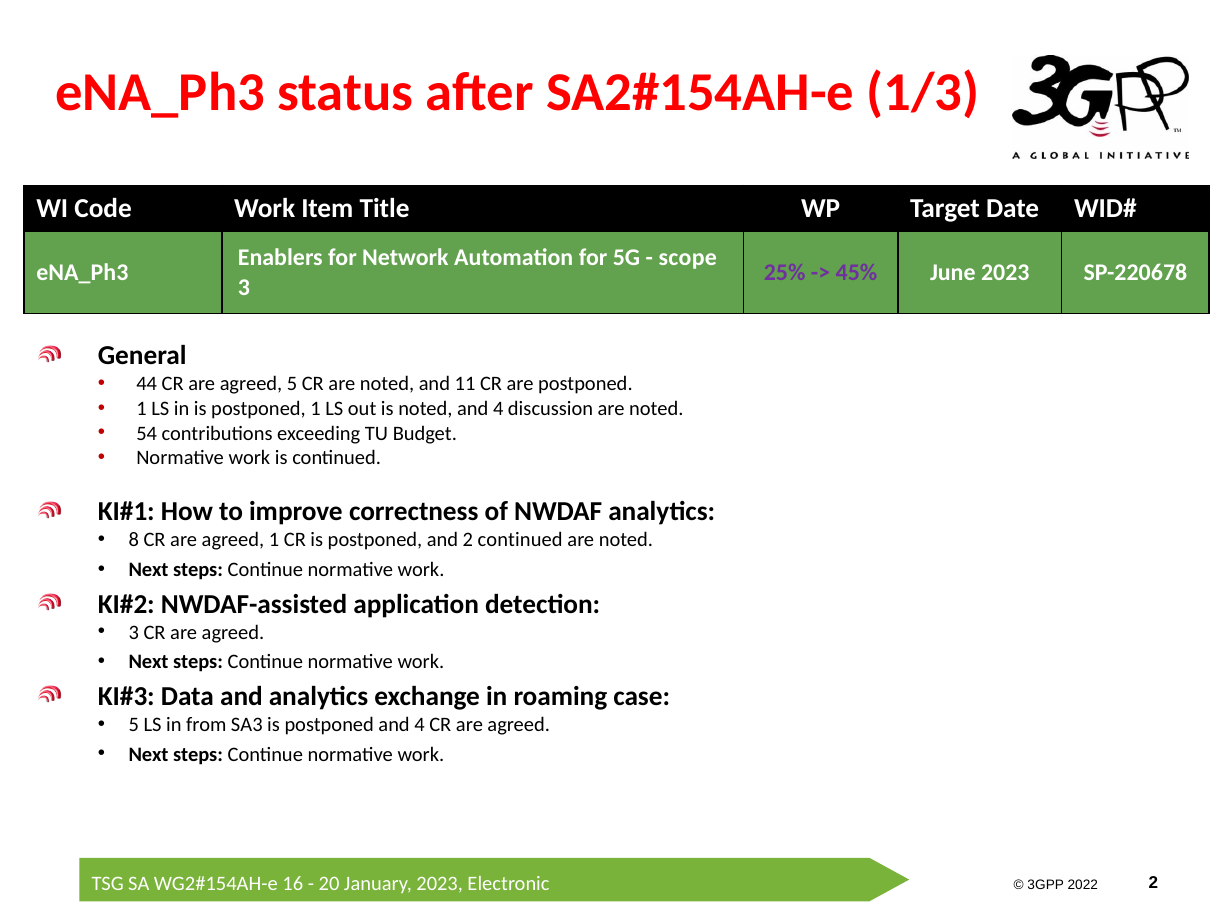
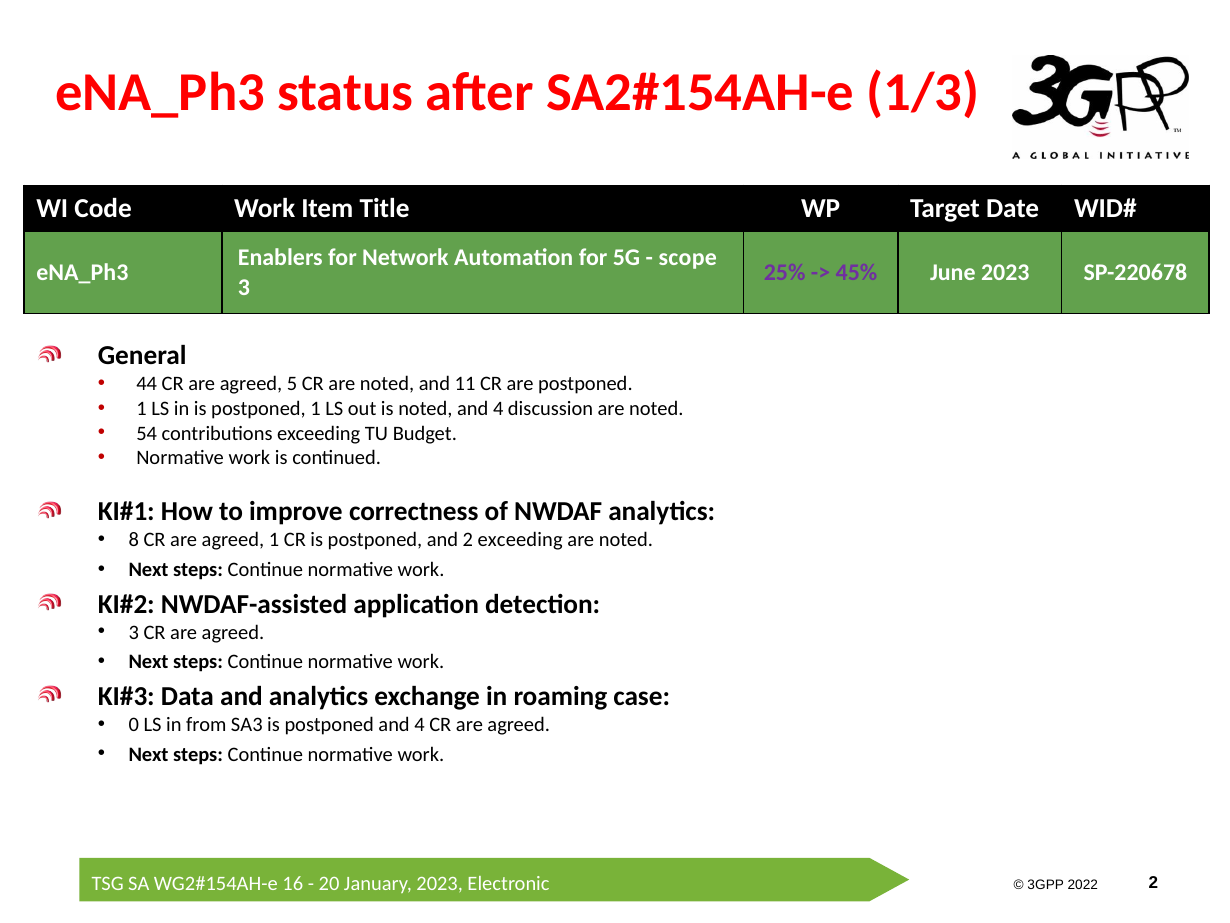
2 continued: continued -> exceeding
5 at (134, 724): 5 -> 0
